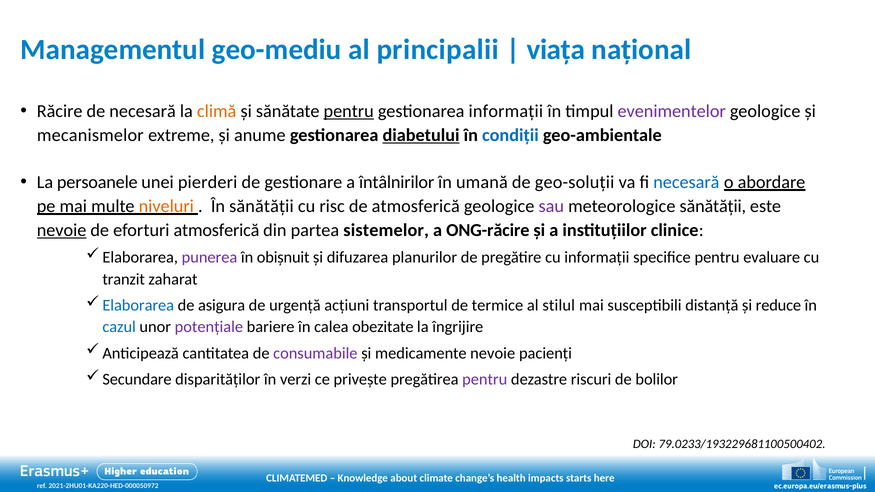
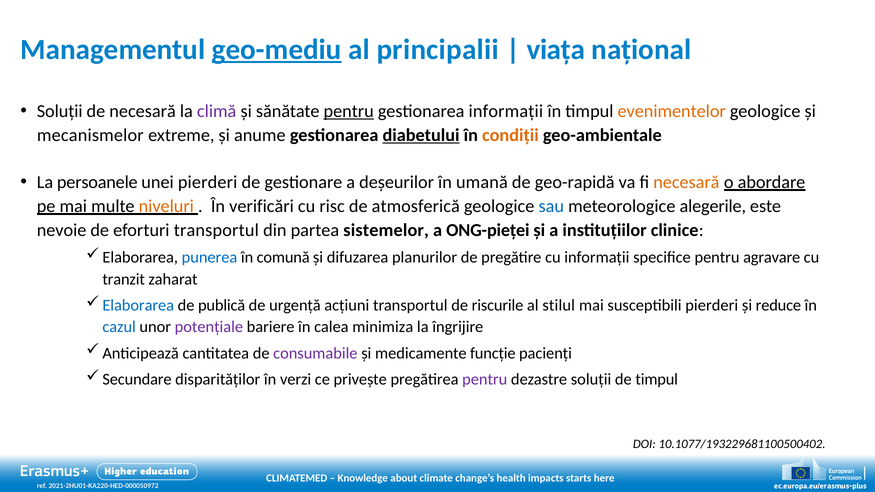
geo-mediu underline: none -> present
Răcire at (60, 111): Răcire -> Soluții
climă colour: orange -> purple
evenimentelor colour: purple -> orange
condiții colour: blue -> orange
întâlnirilor: întâlnirilor -> deșeurilor
geo-soluții: geo-soluții -> geo-rapidă
necesară at (686, 182) colour: blue -> orange
În sănătății: sănătății -> verificări
sau colour: purple -> blue
meteorologice sănătății: sănătății -> alegerile
nevoie at (62, 230) underline: present -> none
eforturi atmosferică: atmosferică -> transportul
ONG-răcire: ONG-răcire -> ONG-pieței
punerea colour: purple -> blue
obișnuit: obișnuit -> comună
evaluare: evaluare -> agravare
asigura: asigura -> publică
termice: termice -> riscurile
susceptibili distanță: distanță -> pierderi
obezitate: obezitate -> minimiza
medicamente nevoie: nevoie -> funcție
dezastre riscuri: riscuri -> soluții
de bolilor: bolilor -> timpul
79.0233/193229681100500402: 79.0233/193229681100500402 -> 10.1077/193229681100500402
